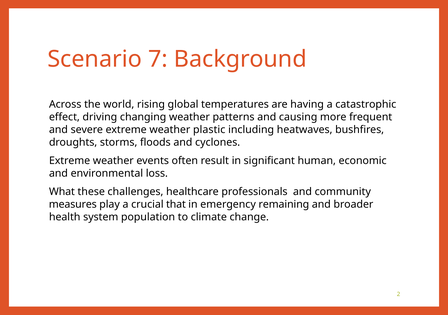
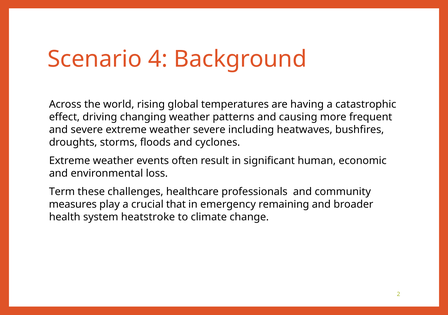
7: 7 -> 4
weather plastic: plastic -> severe
What: What -> Term
population: population -> heatstroke
